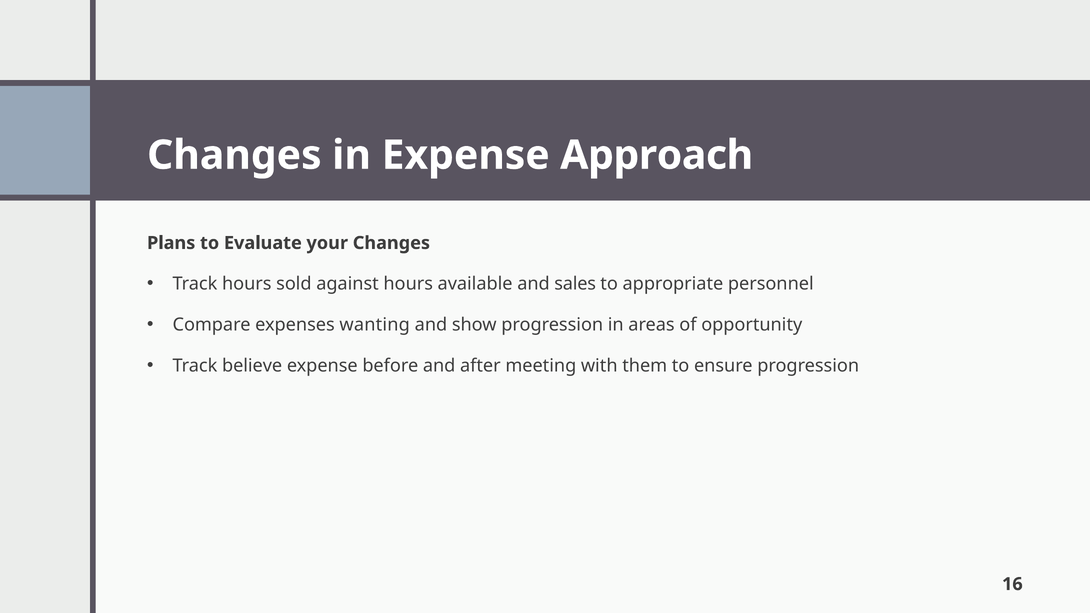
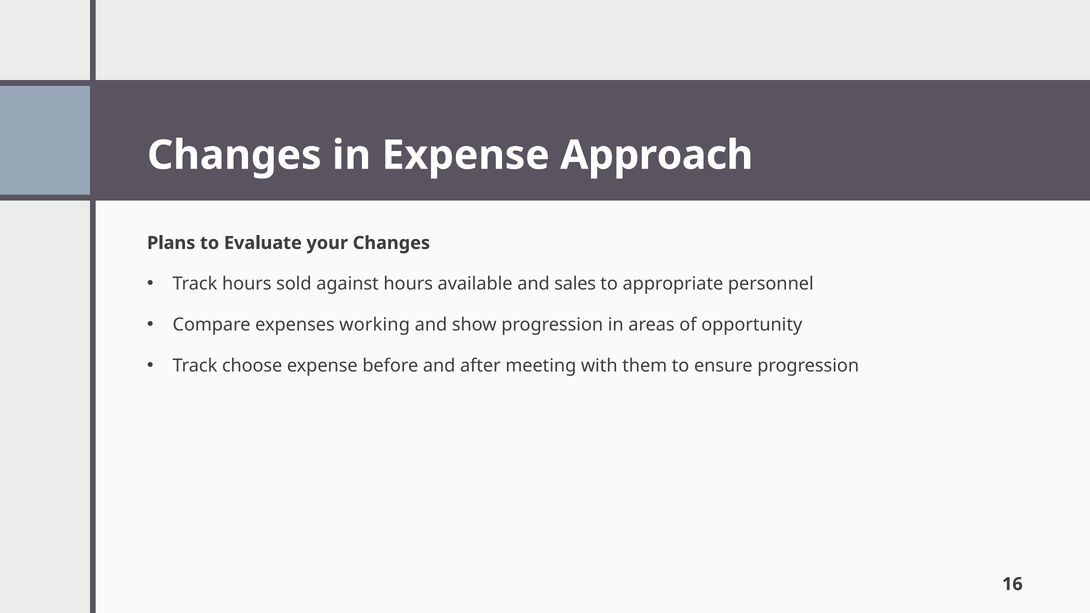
wanting: wanting -> working
believe: believe -> choose
